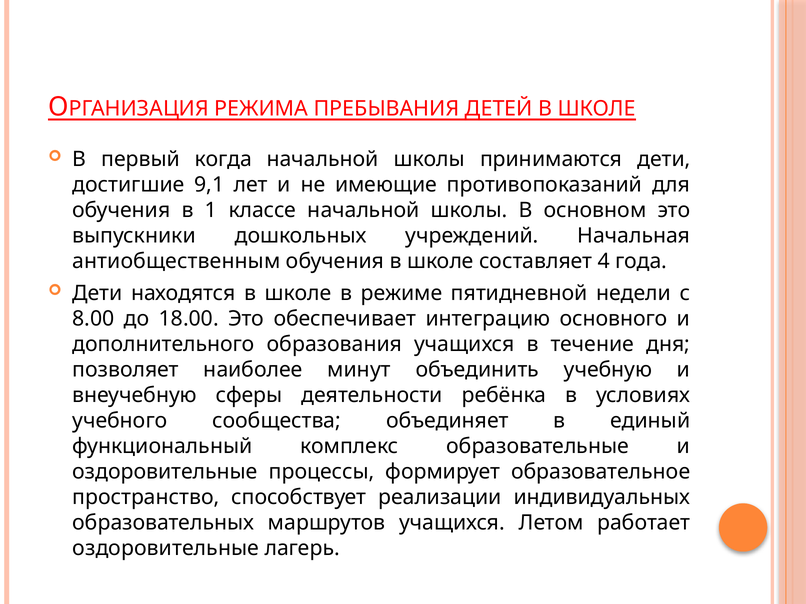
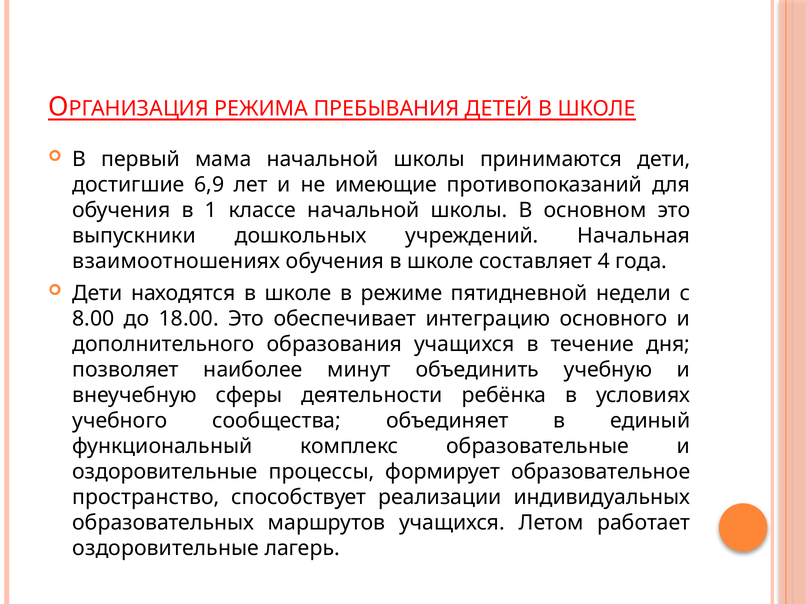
когда: когда -> мама
9,1: 9,1 -> 6,9
антиобщественным: антиобщественным -> взаимоотношениях
